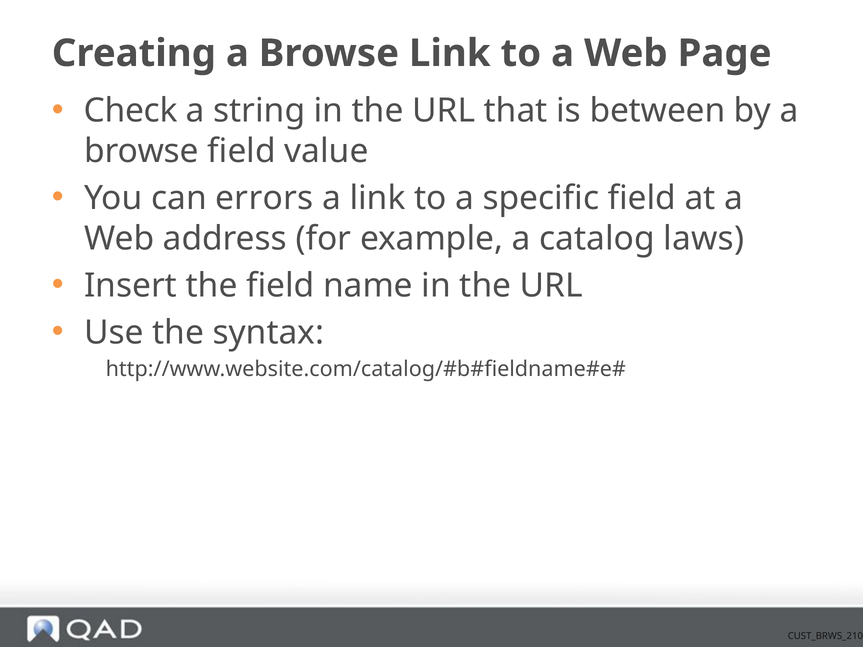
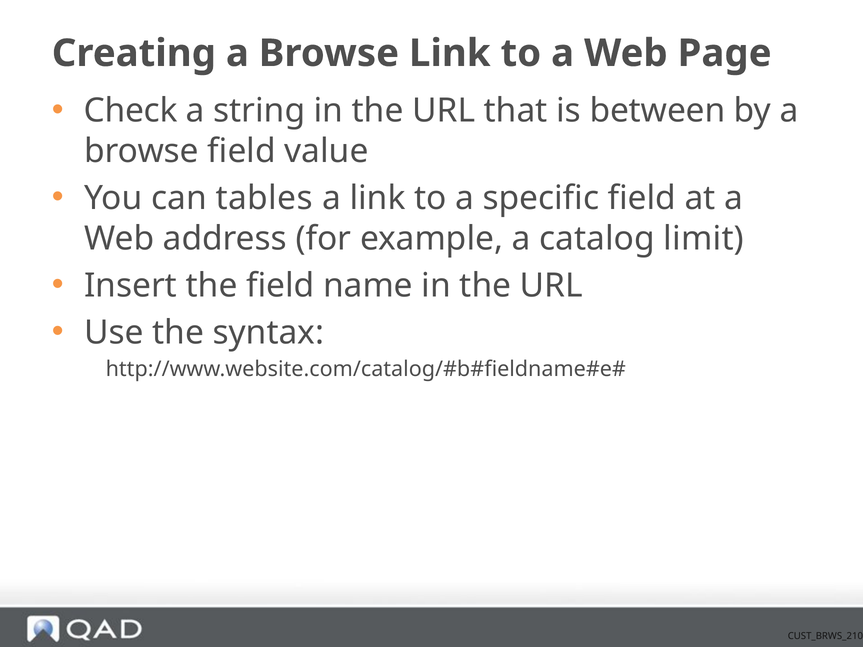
errors: errors -> tables
laws: laws -> limit
